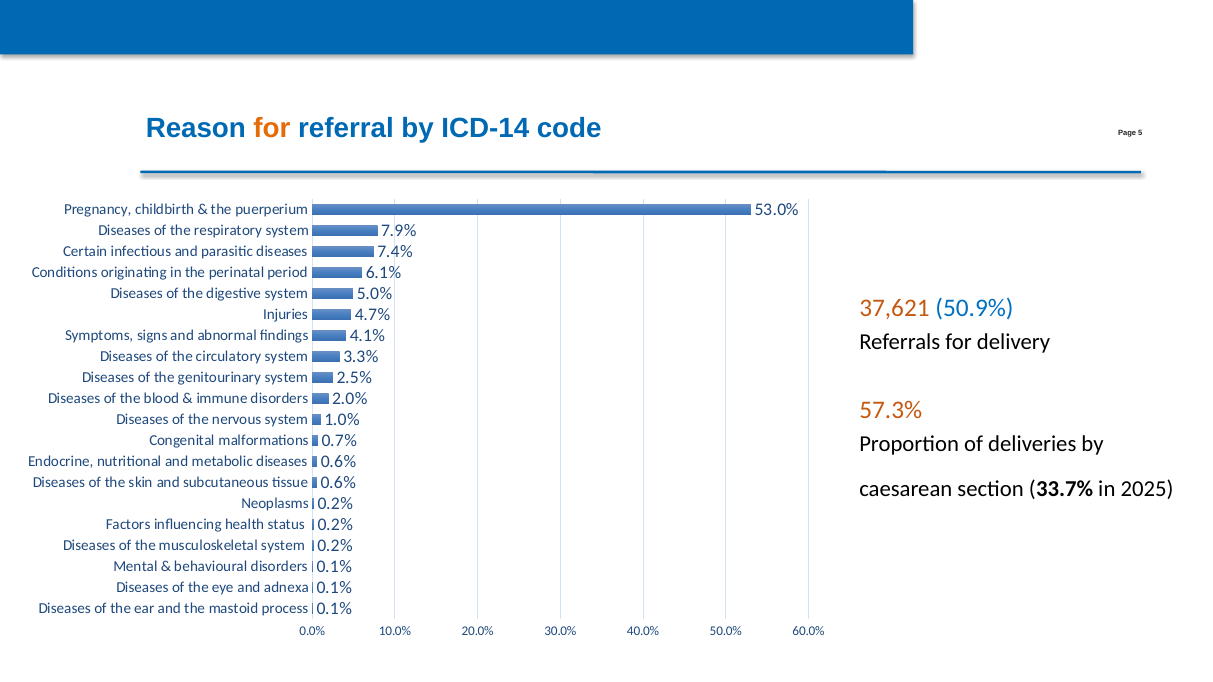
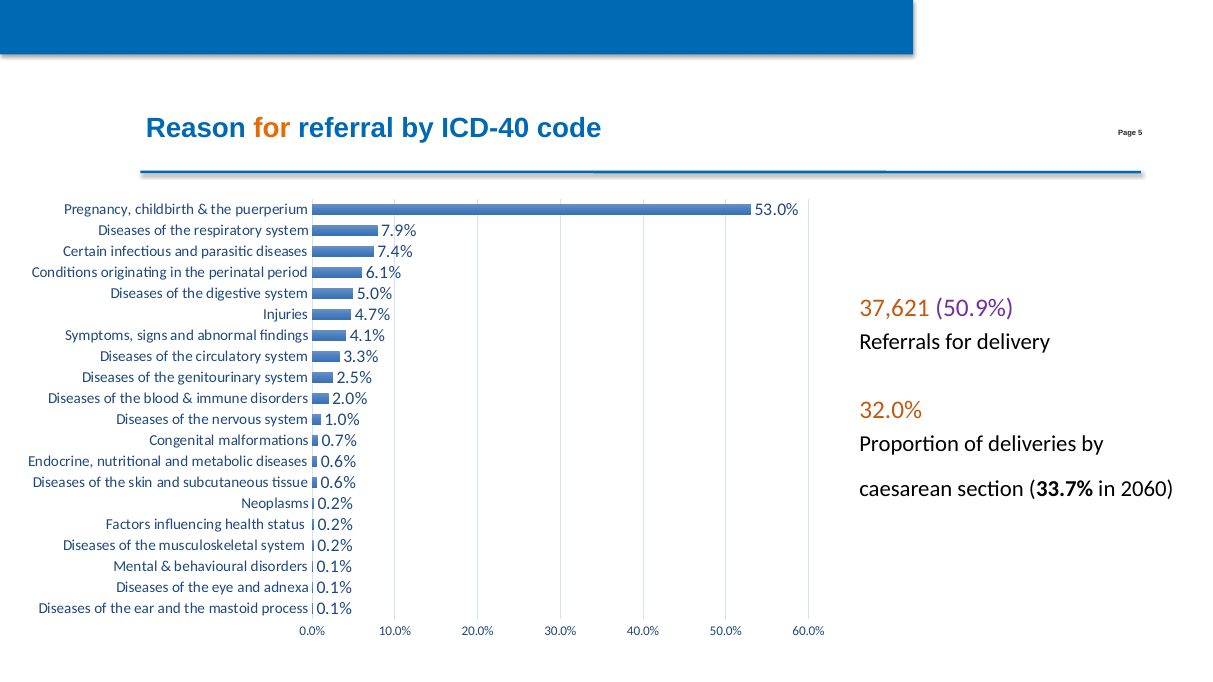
ICD-14: ICD-14 -> ICD-40
50.9% colour: blue -> purple
57.3%: 57.3% -> 32.0%
2025: 2025 -> 2060
